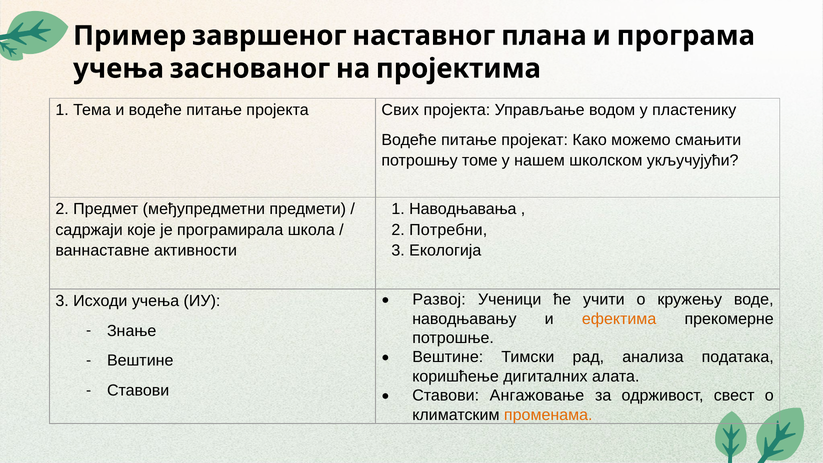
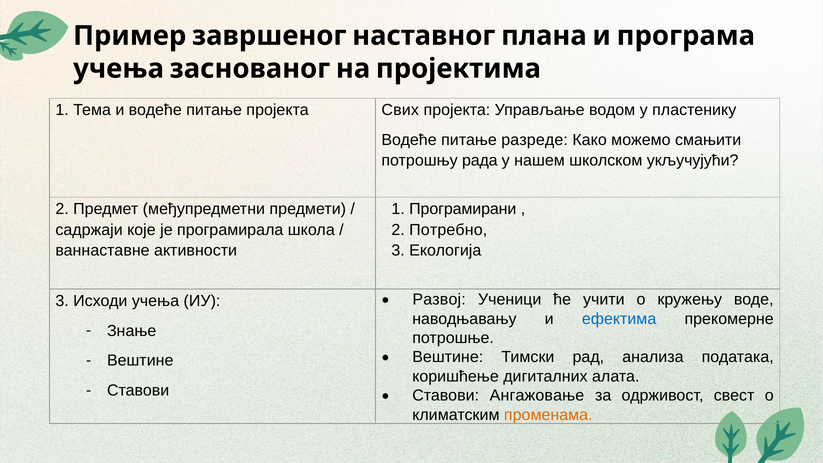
пројекат: пројекат -> разреде
томе: томе -> рада
Наводњавања: Наводњавања -> Програмирани
Потребни: Потребни -> Потребно
ефектима colour: orange -> blue
